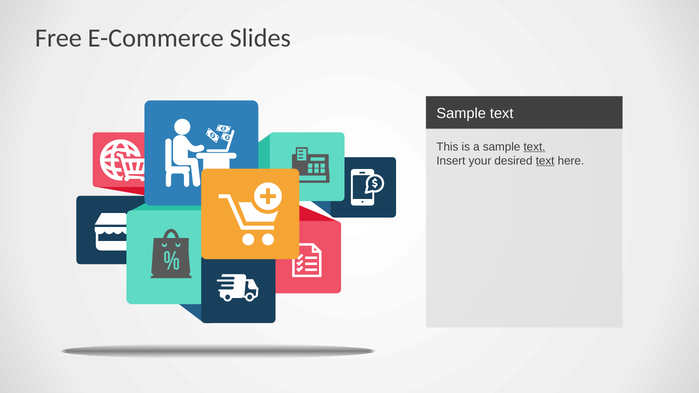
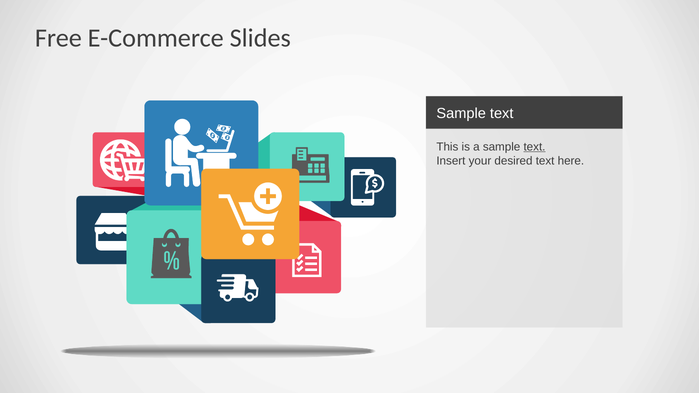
text at (545, 161) underline: present -> none
